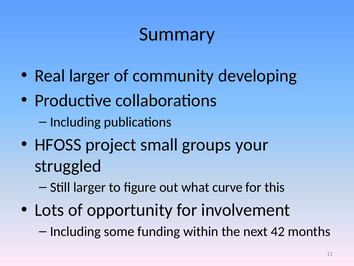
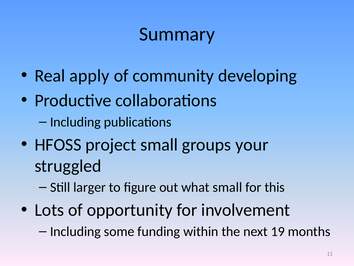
Real larger: larger -> apply
what curve: curve -> small
42: 42 -> 19
